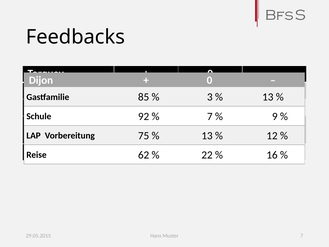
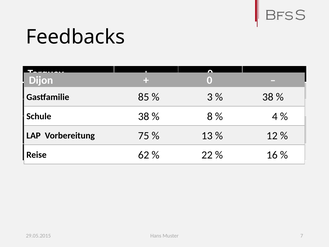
13 at (268, 97): 13 -> 38
Schule 92: 92 -> 38
7 at (210, 116): 7 -> 8
9: 9 -> 4
